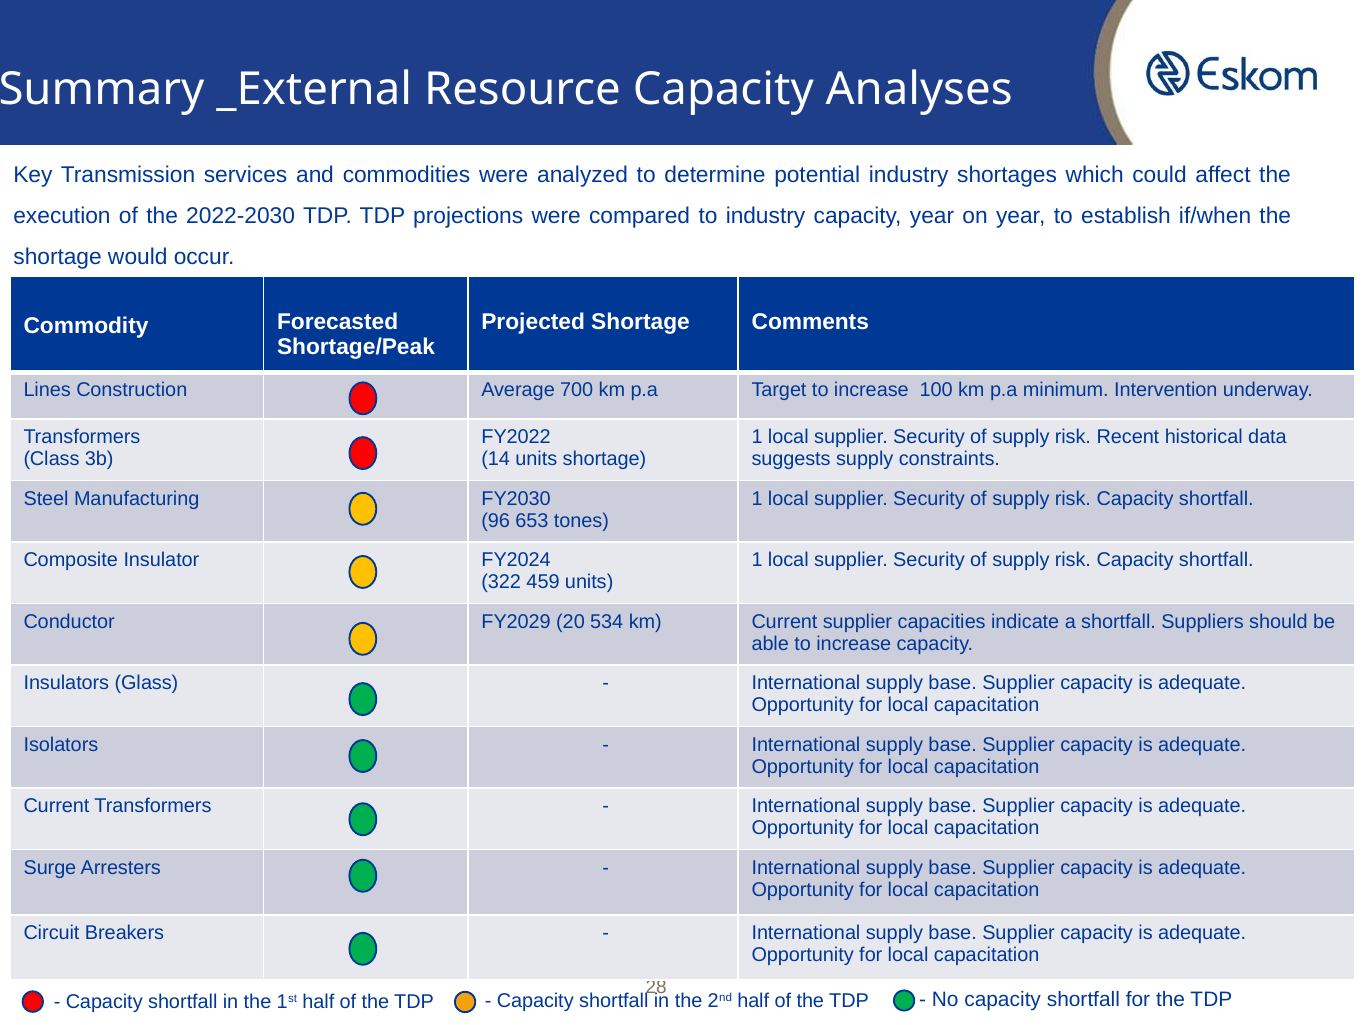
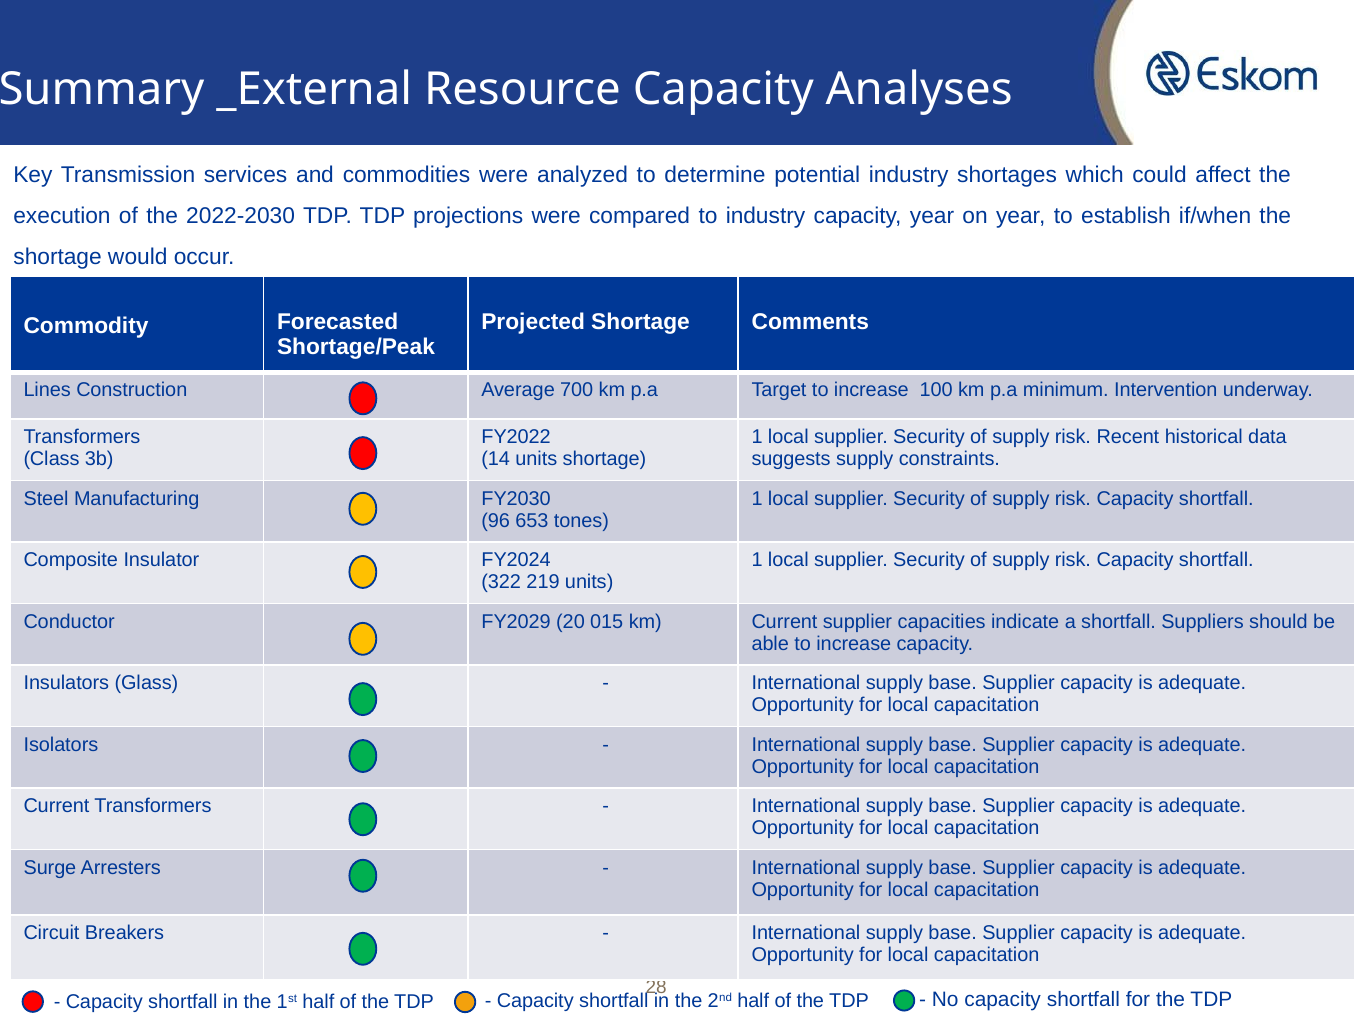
459: 459 -> 219
534: 534 -> 015
